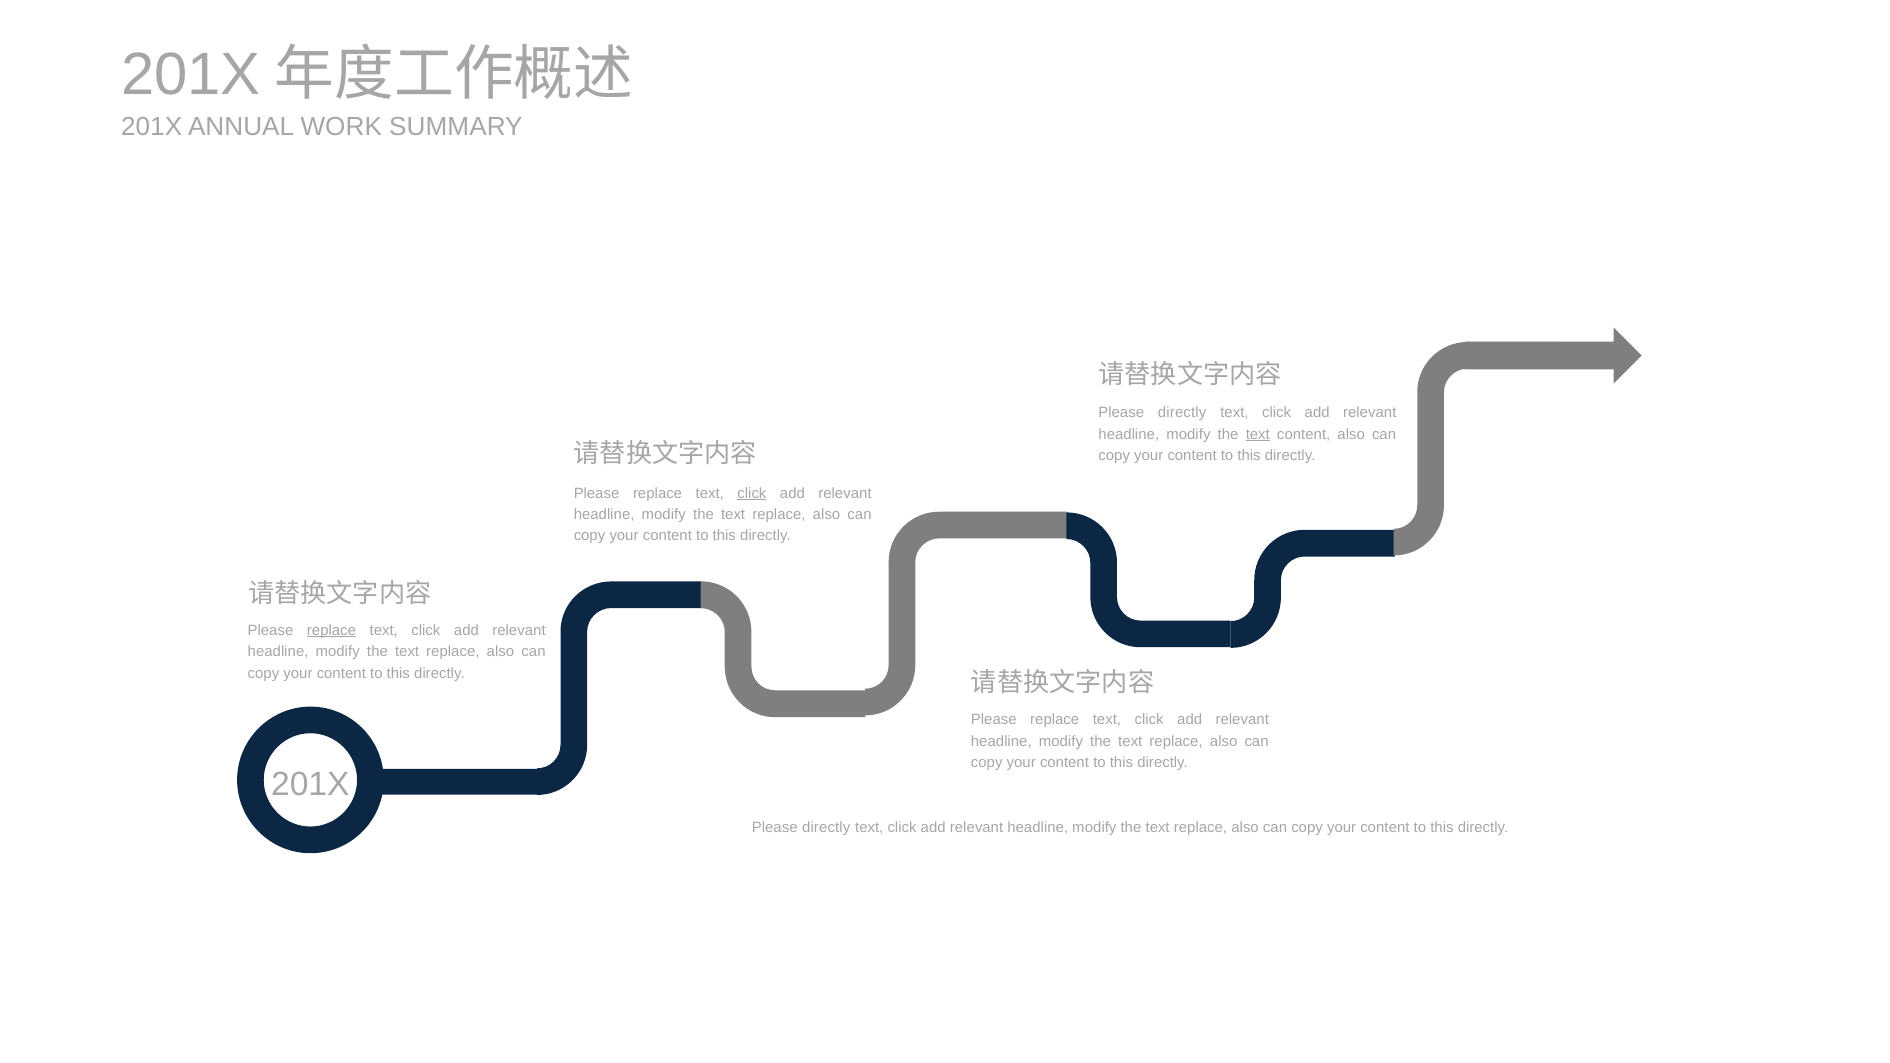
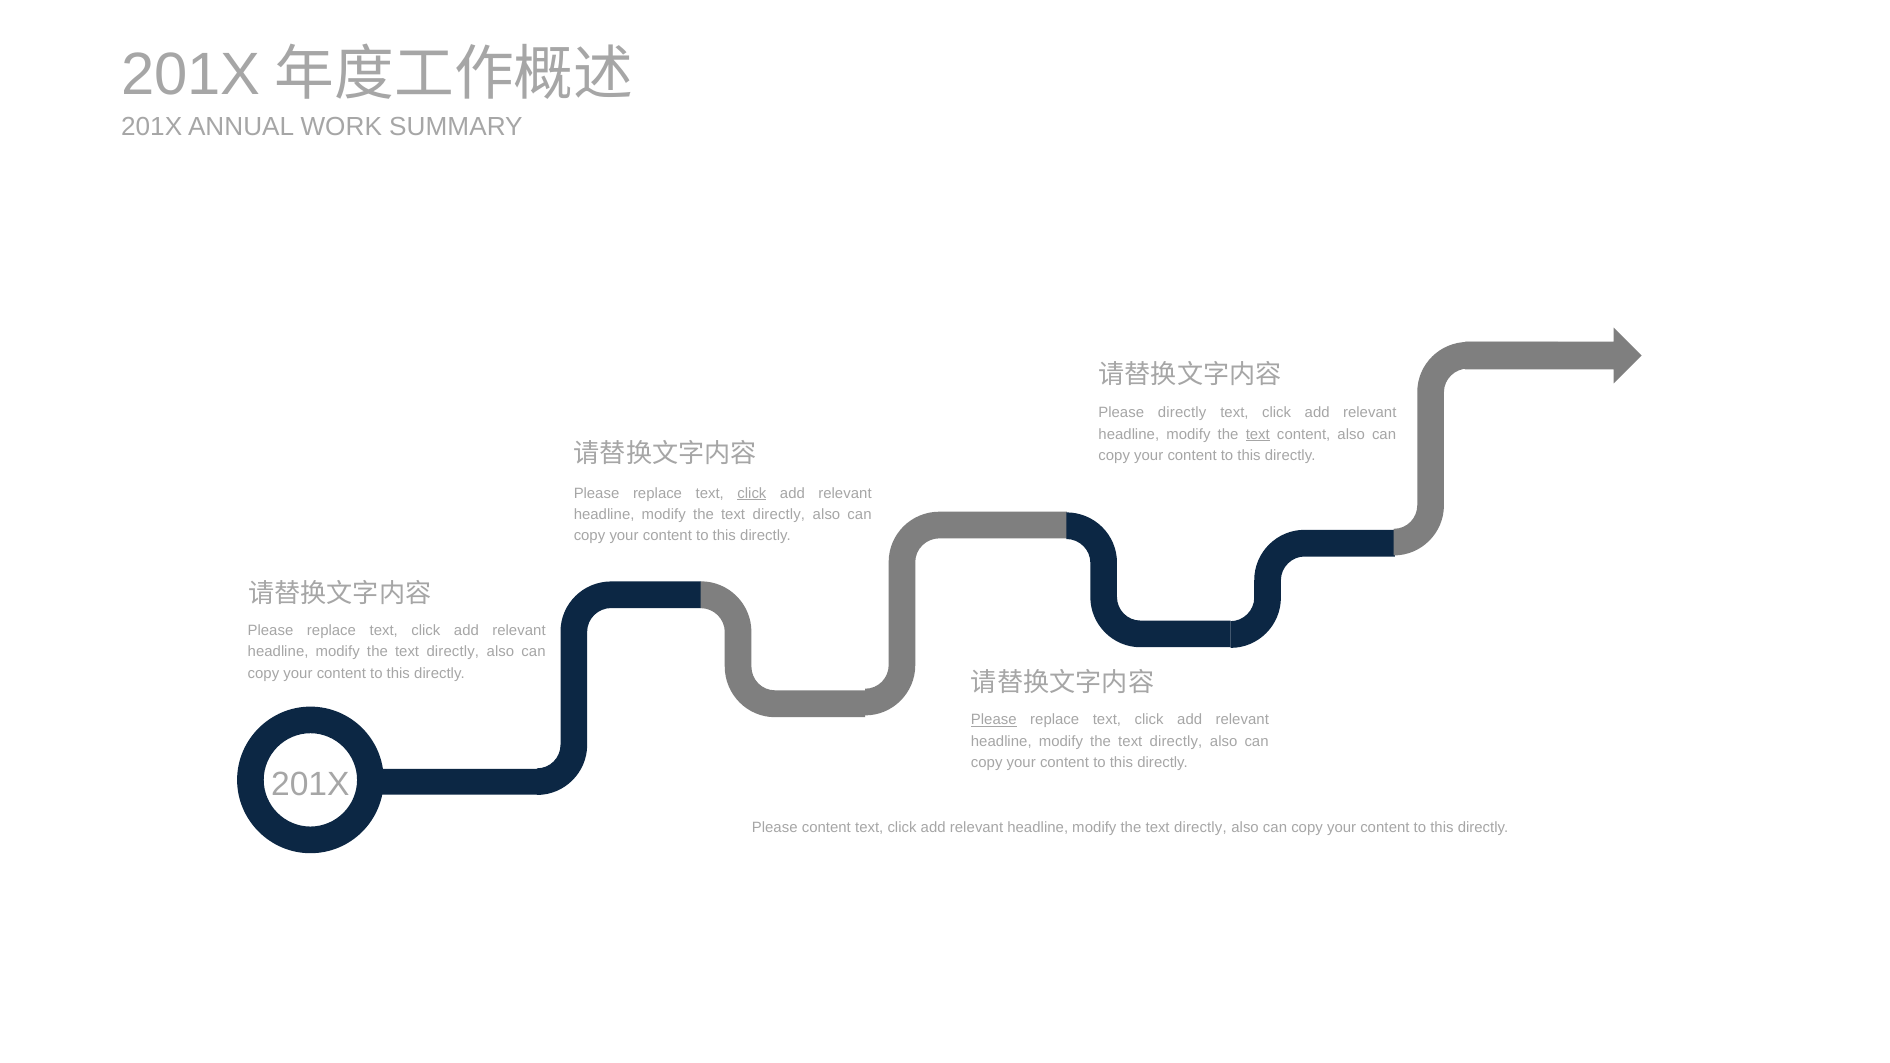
replace at (779, 515): replace -> directly
replace at (331, 630) underline: present -> none
replace at (453, 652): replace -> directly
Please at (994, 720) underline: none -> present
replace at (1176, 741): replace -> directly
directly at (826, 827): directly -> content
replace at (1200, 827): replace -> directly
